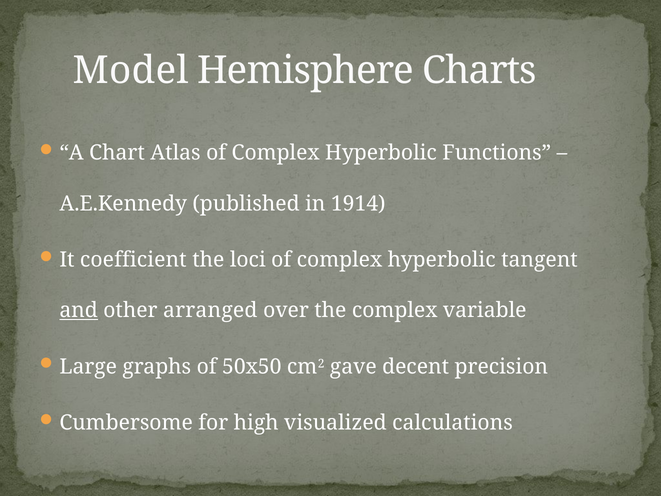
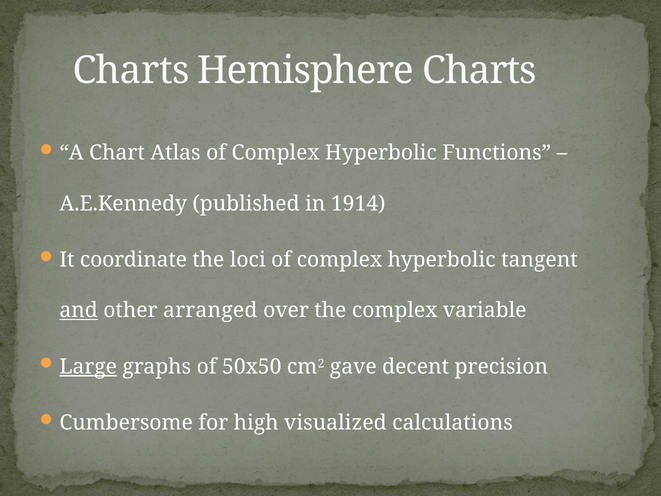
Model at (131, 70): Model -> Charts
coefficient: coefficient -> coordinate
Large underline: none -> present
